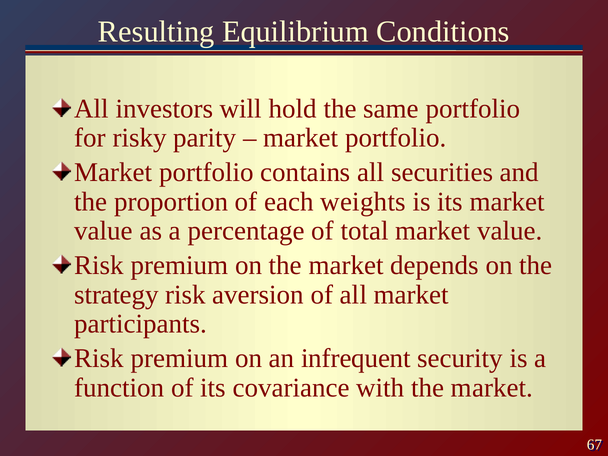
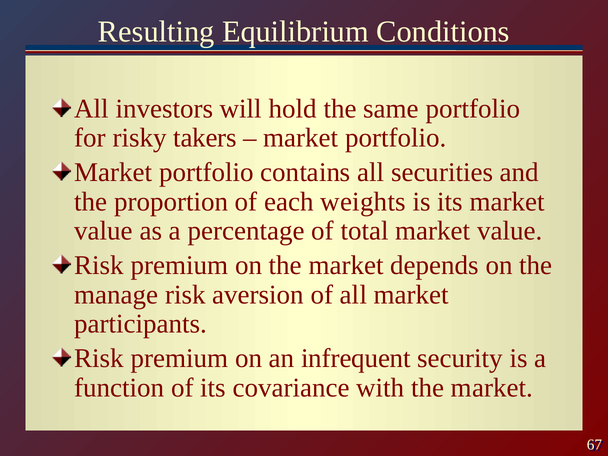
parity: parity -> takers
strategy: strategy -> manage
